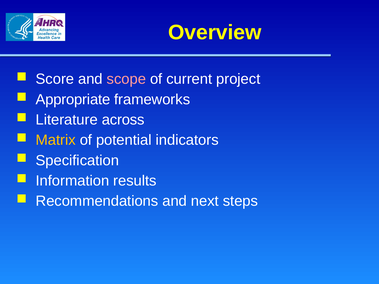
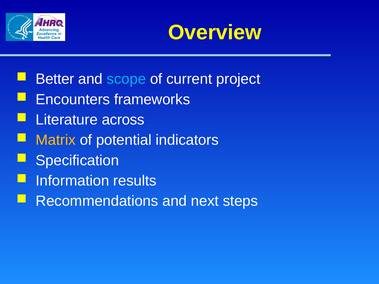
Score: Score -> Better
scope colour: pink -> light blue
Appropriate: Appropriate -> Encounters
